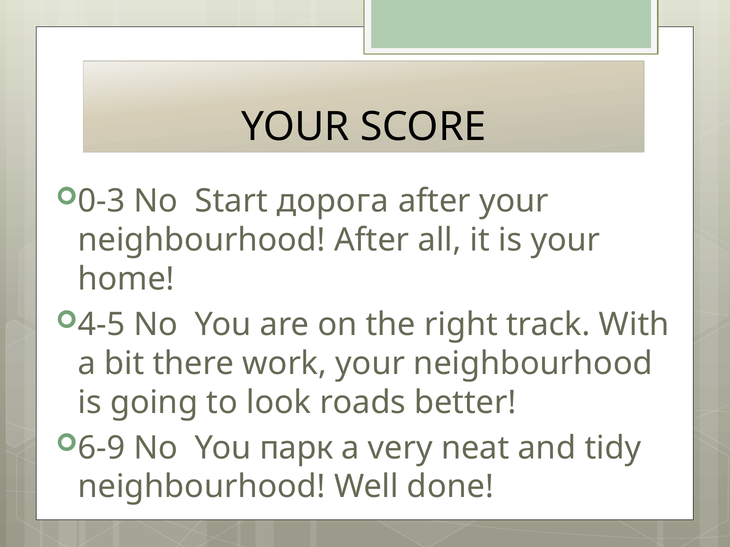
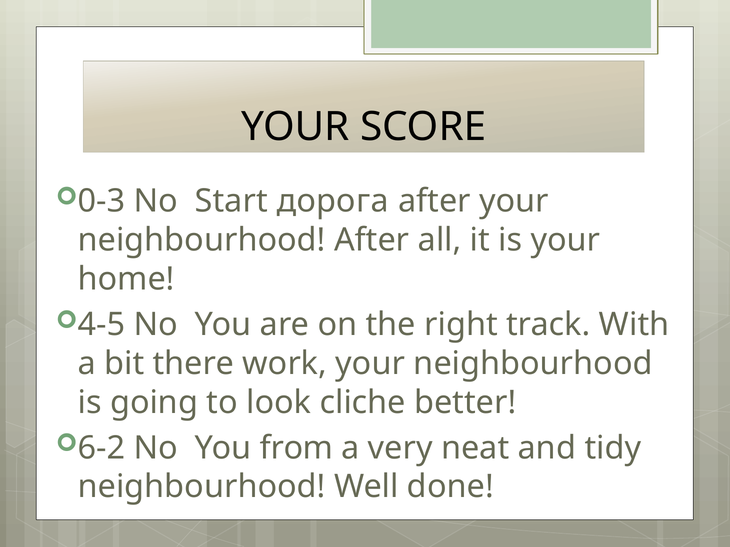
roads: roads -> cliche
6-9: 6-9 -> 6-2
парк: парк -> from
